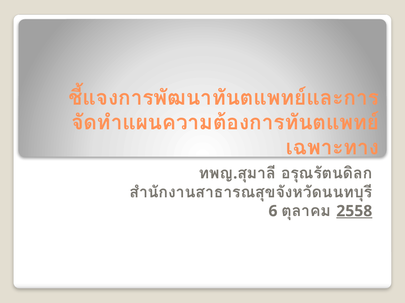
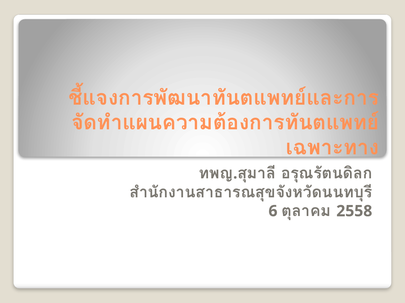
2558 underline: present -> none
